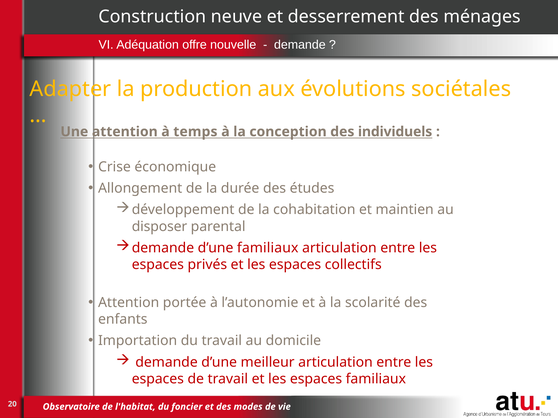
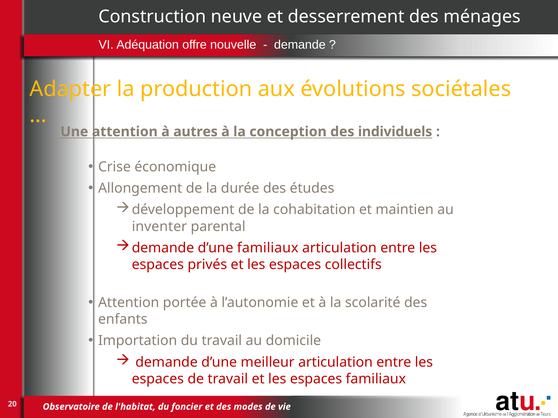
temps: temps -> autres
disposer: disposer -> inventer
